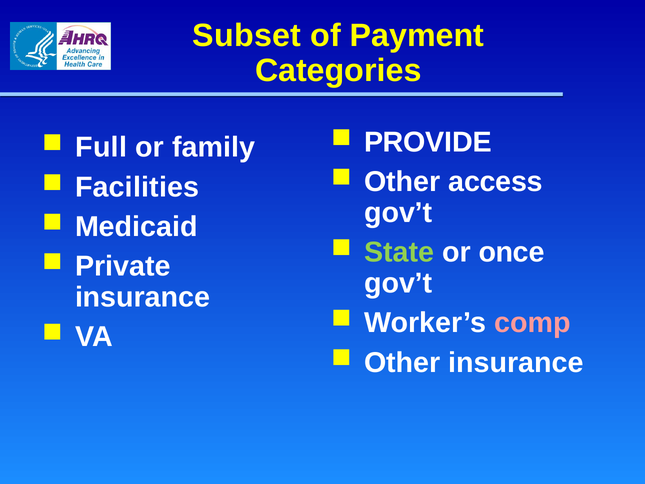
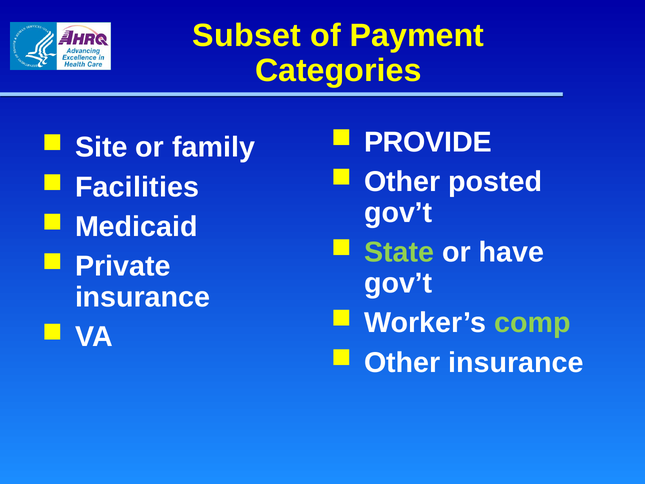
Full: Full -> Site
access: access -> posted
once: once -> have
comp colour: pink -> light green
